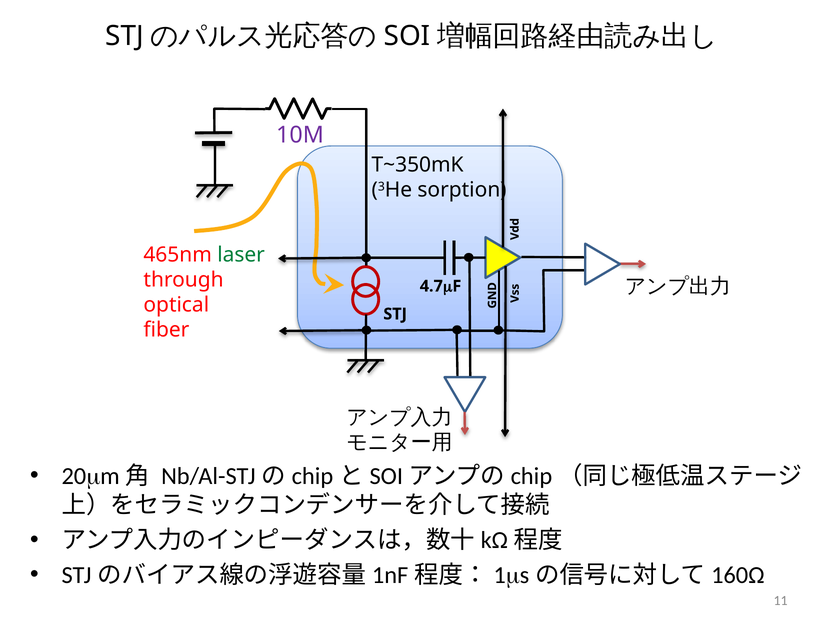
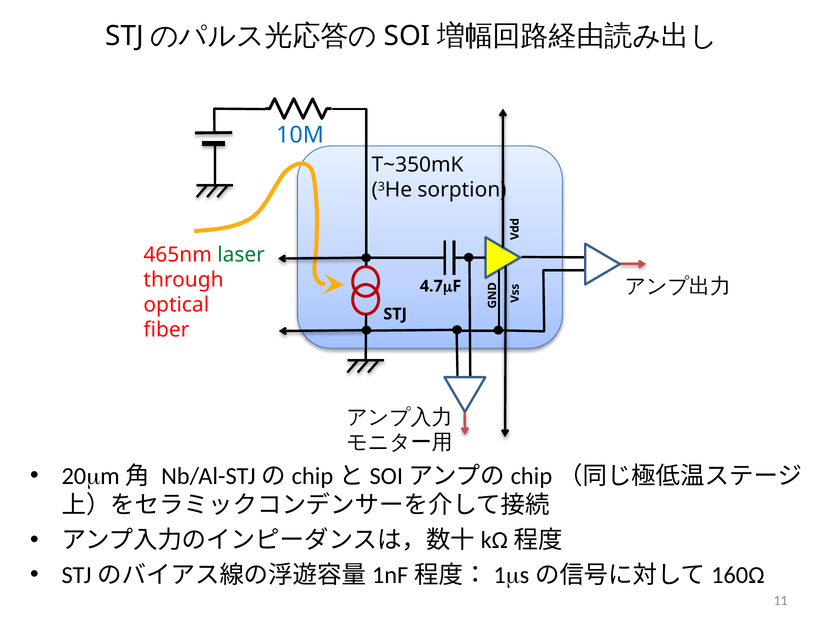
10M colour: purple -> blue
